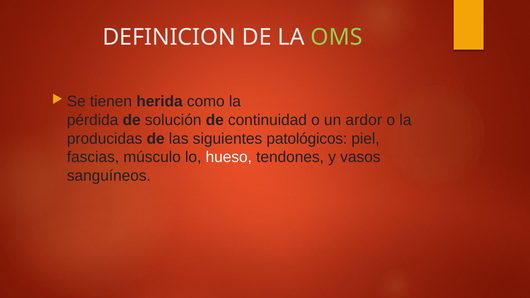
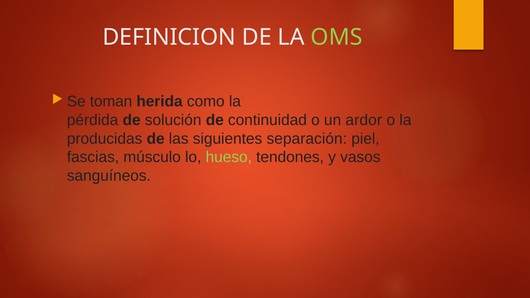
tienen: tienen -> toman
patológicos: patológicos -> separación
hueso colour: white -> light green
